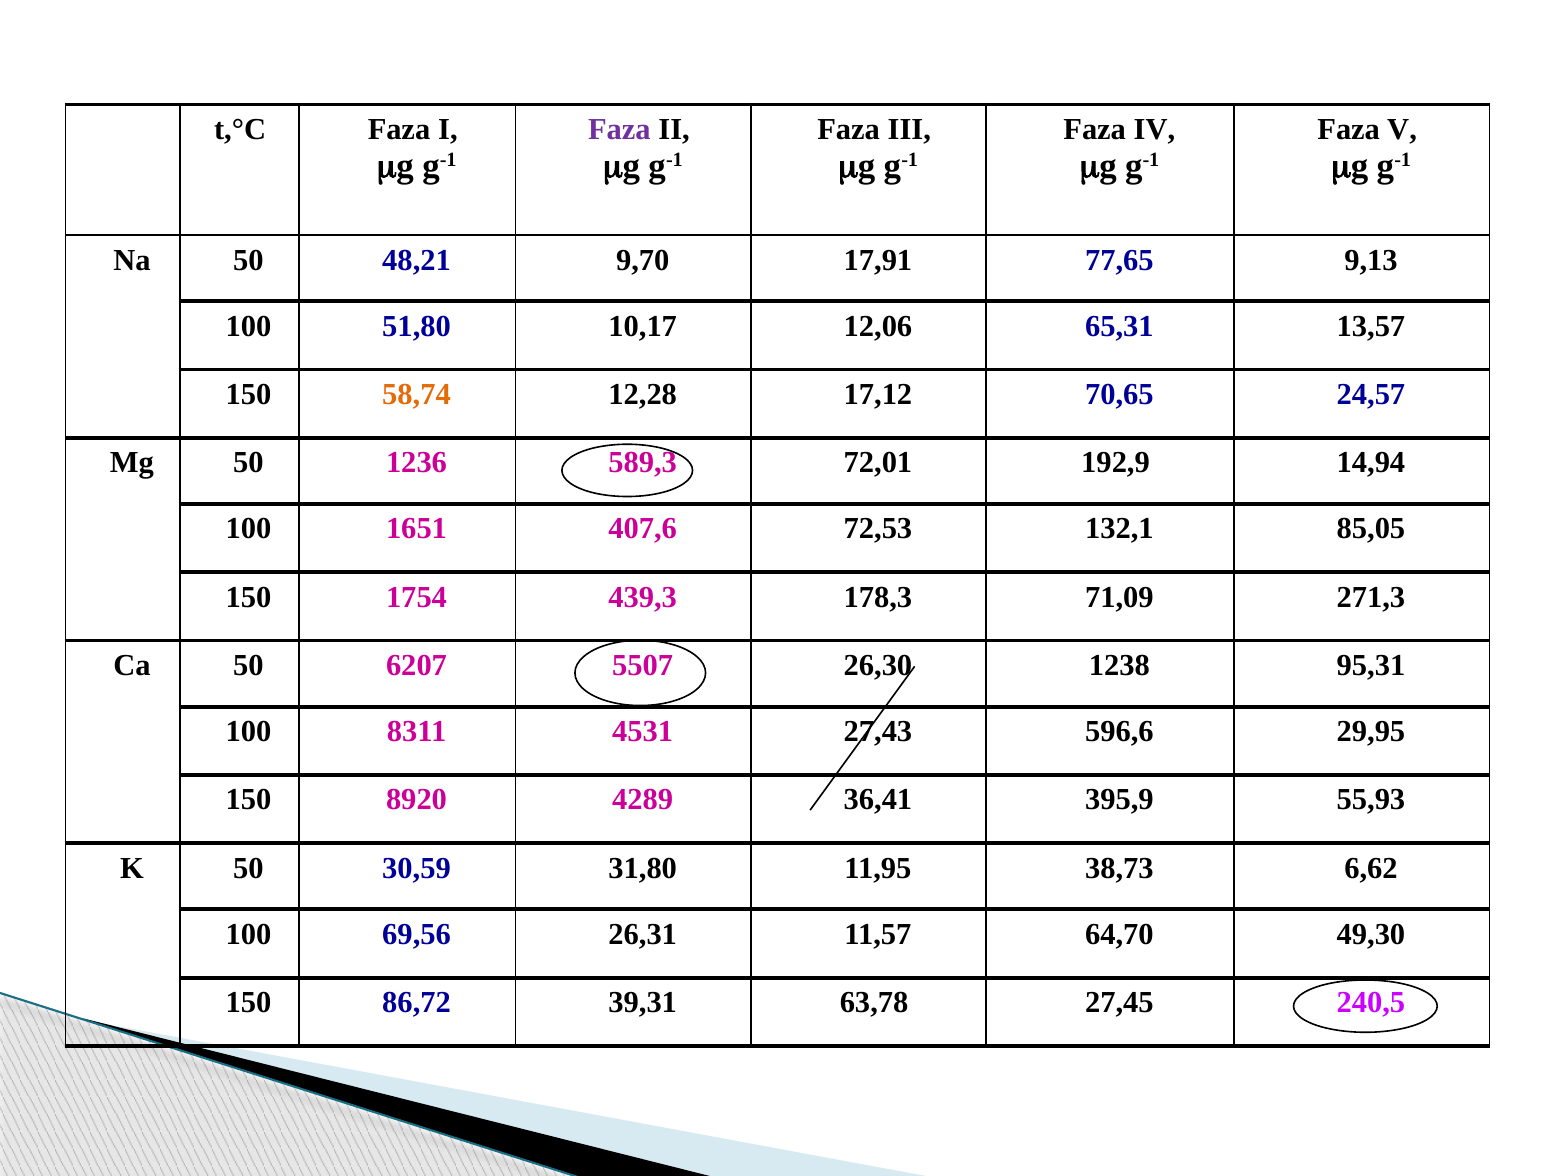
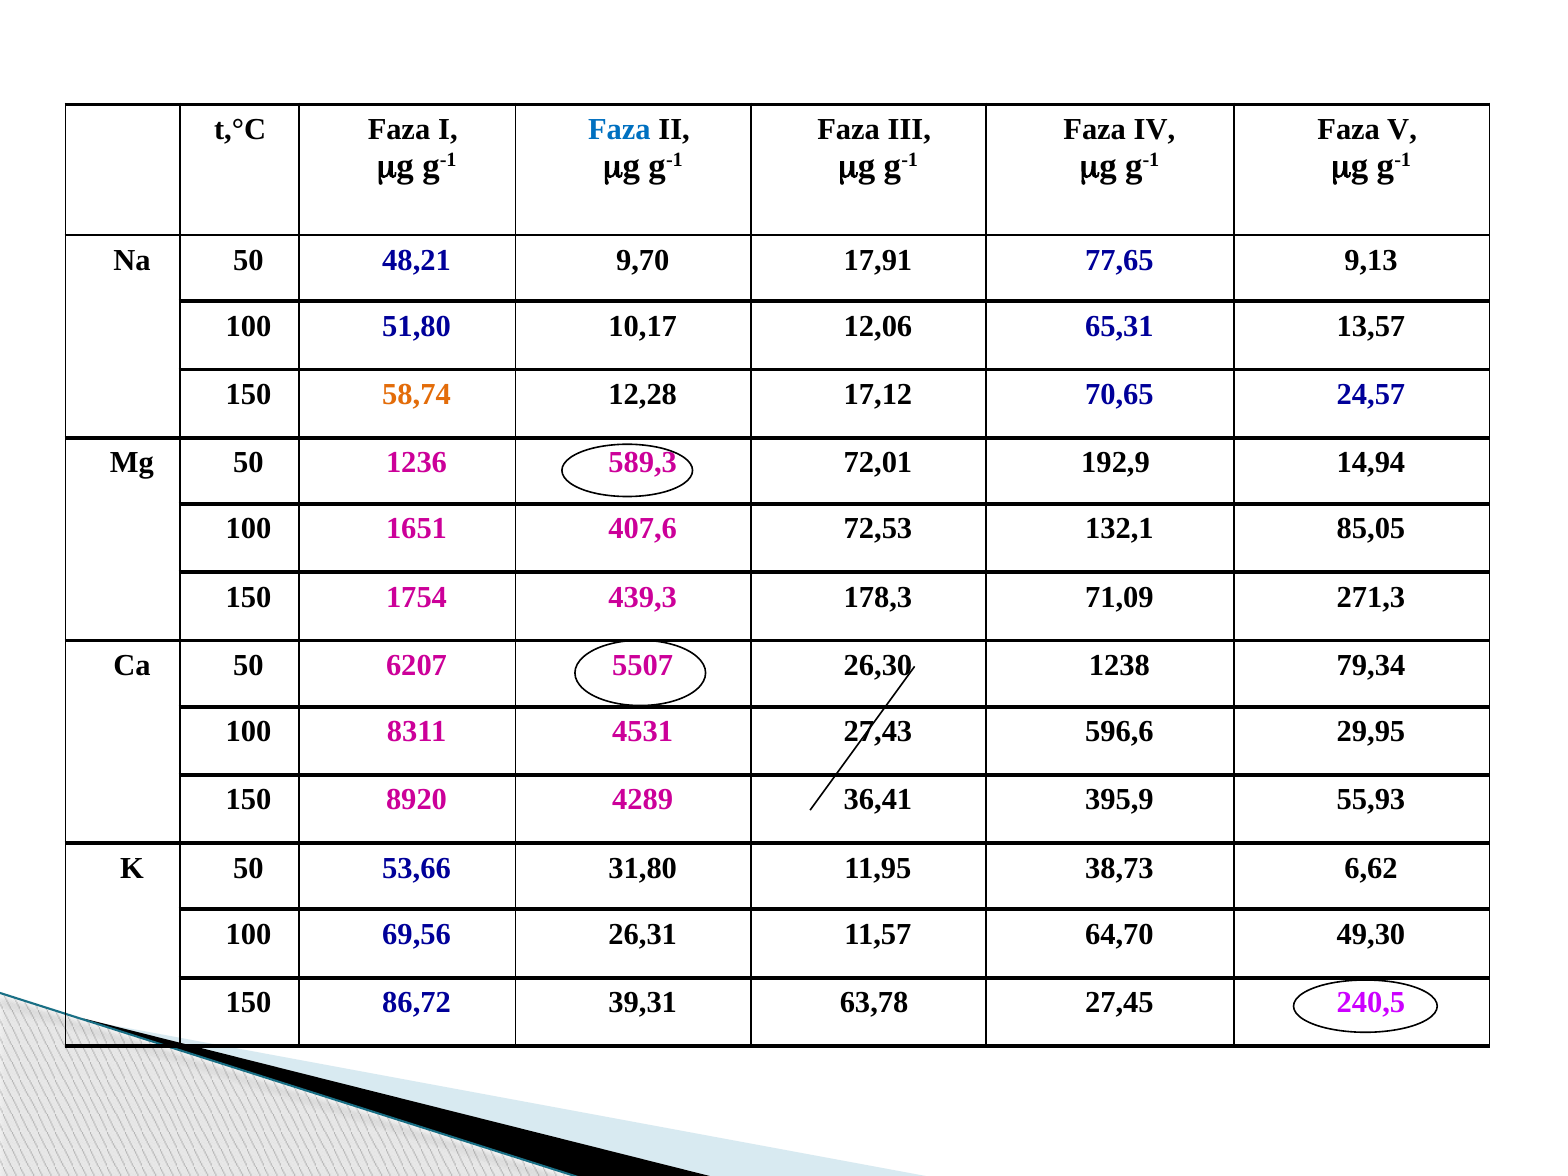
Faza at (619, 129) colour: purple -> blue
95,31: 95,31 -> 79,34
30,59: 30,59 -> 53,66
